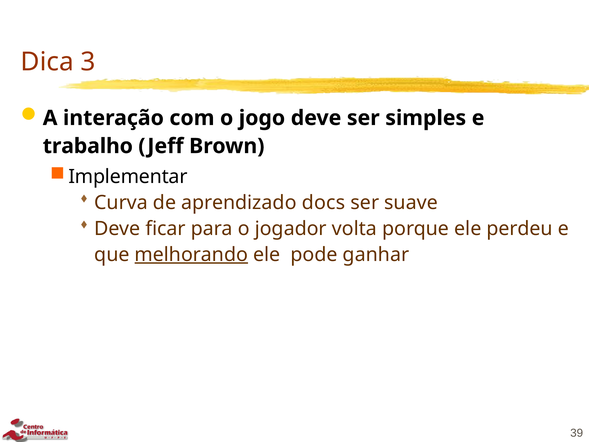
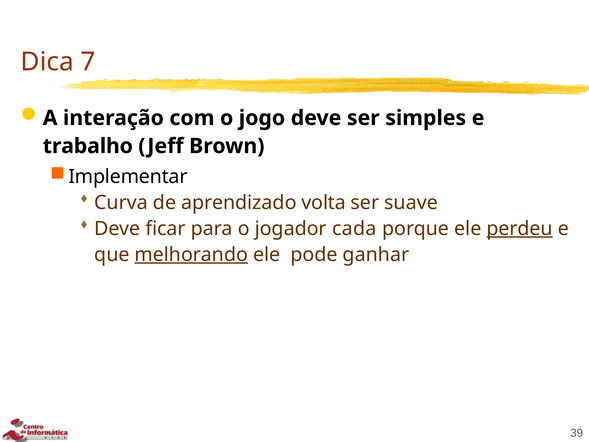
3: 3 -> 7
docs: docs -> volta
volta: volta -> cada
perdeu underline: none -> present
